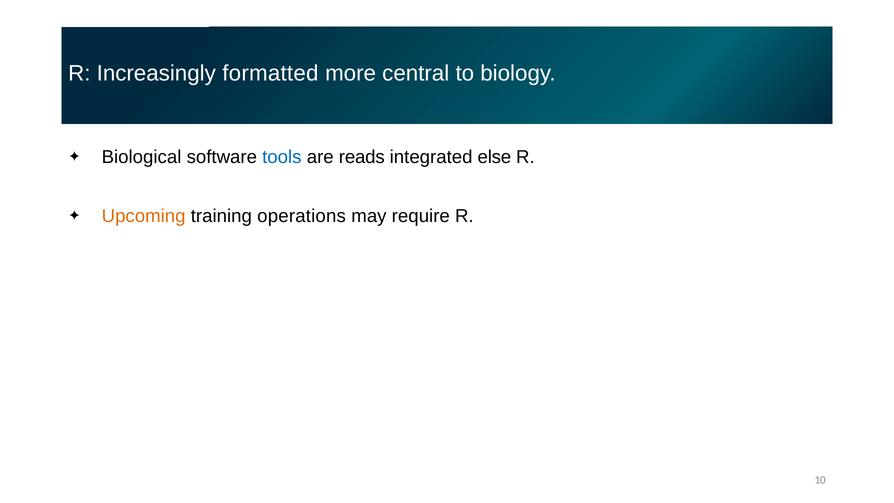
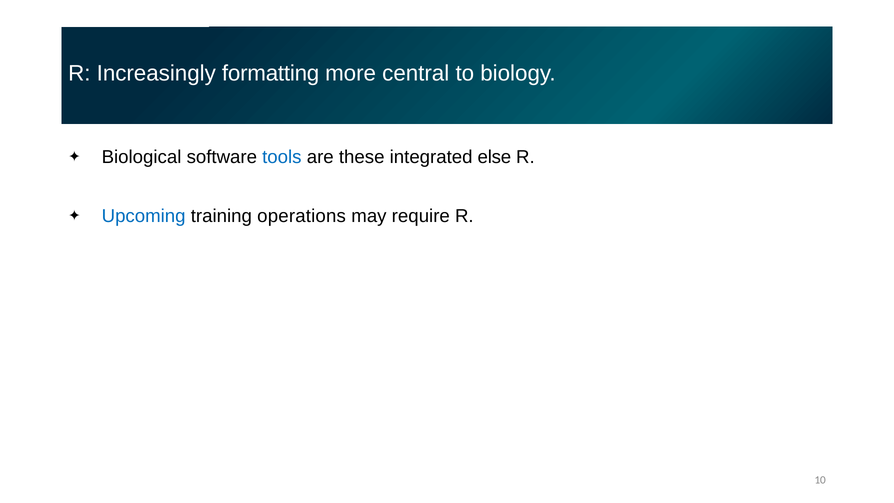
formatted: formatted -> formatting
reads: reads -> these
Upcoming colour: orange -> blue
